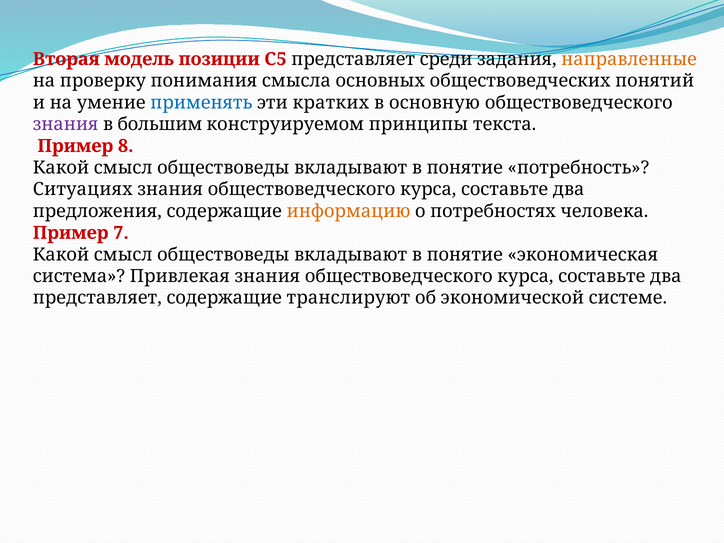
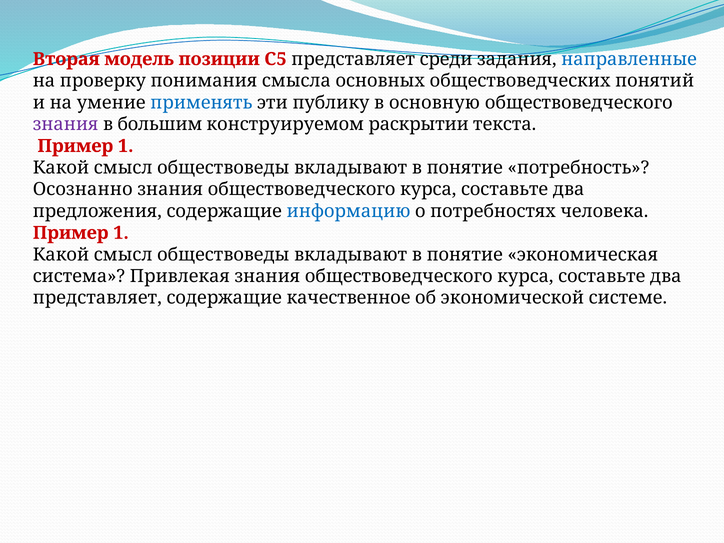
направленные colour: orange -> blue
кратких: кратких -> публику
принципы: принципы -> раскрытии
8 at (126, 146): 8 -> 1
Ситуациях: Ситуациях -> Осознанно
информацию colour: orange -> blue
7 at (121, 233): 7 -> 1
транслируют: транслируют -> качественное
